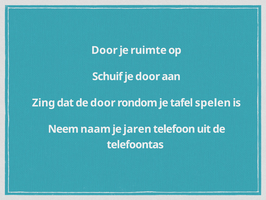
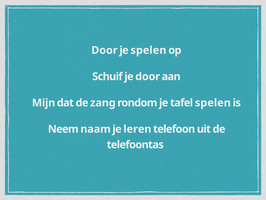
je ruimte: ruimte -> spelen
Zing: Zing -> Mijn
de door: door -> zang
jaren: jaren -> leren
